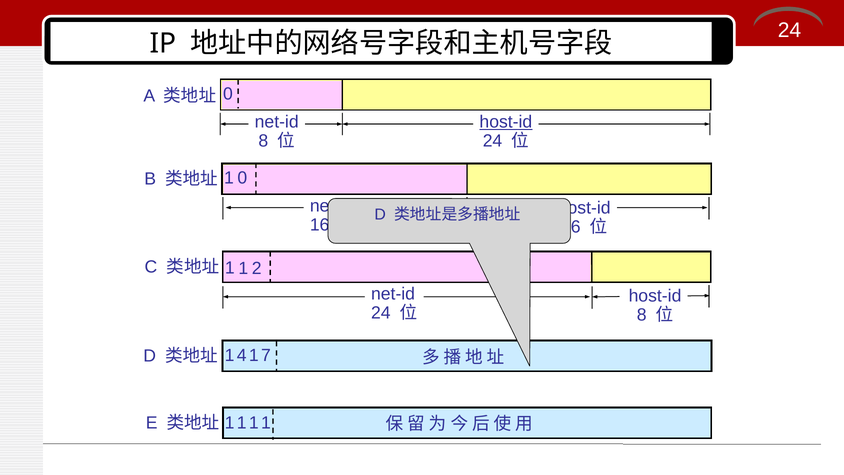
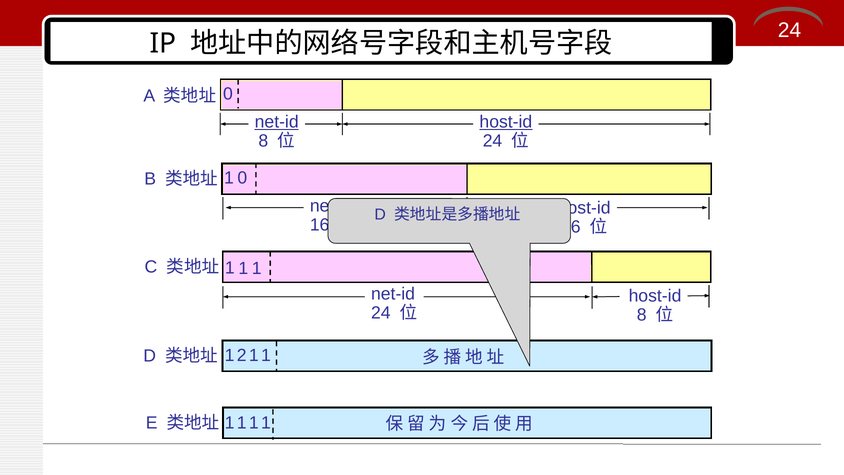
net-id at (277, 122) underline: none -> present
2 at (257, 268): 2 -> 1
4: 4 -> 2
7 at (266, 355): 7 -> 1
